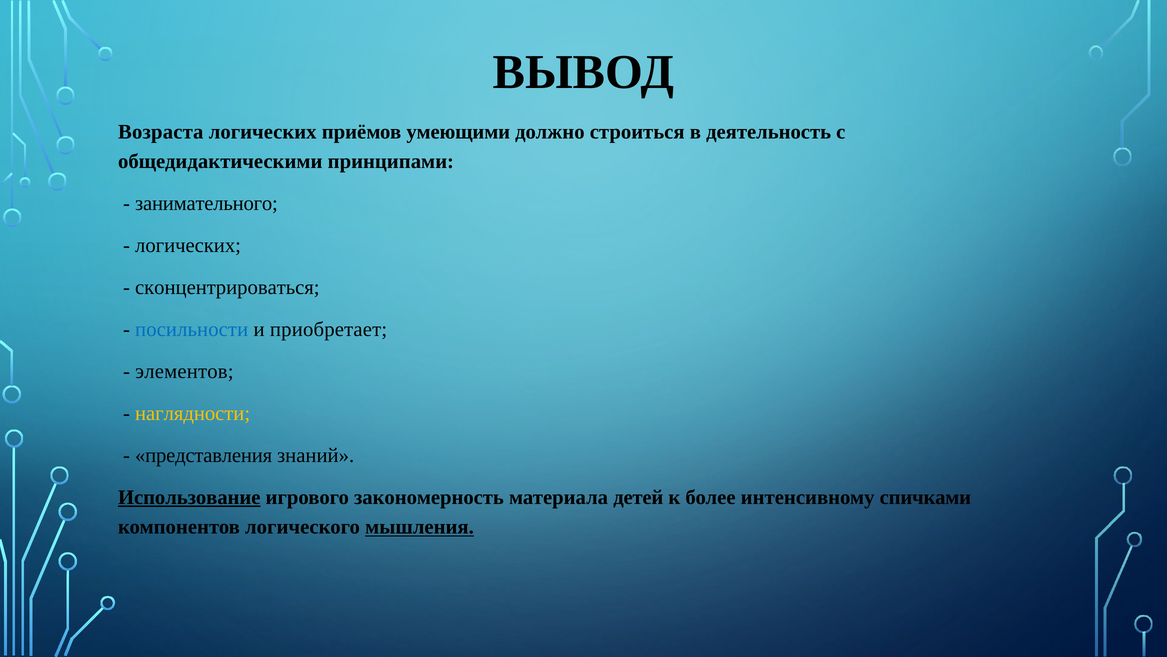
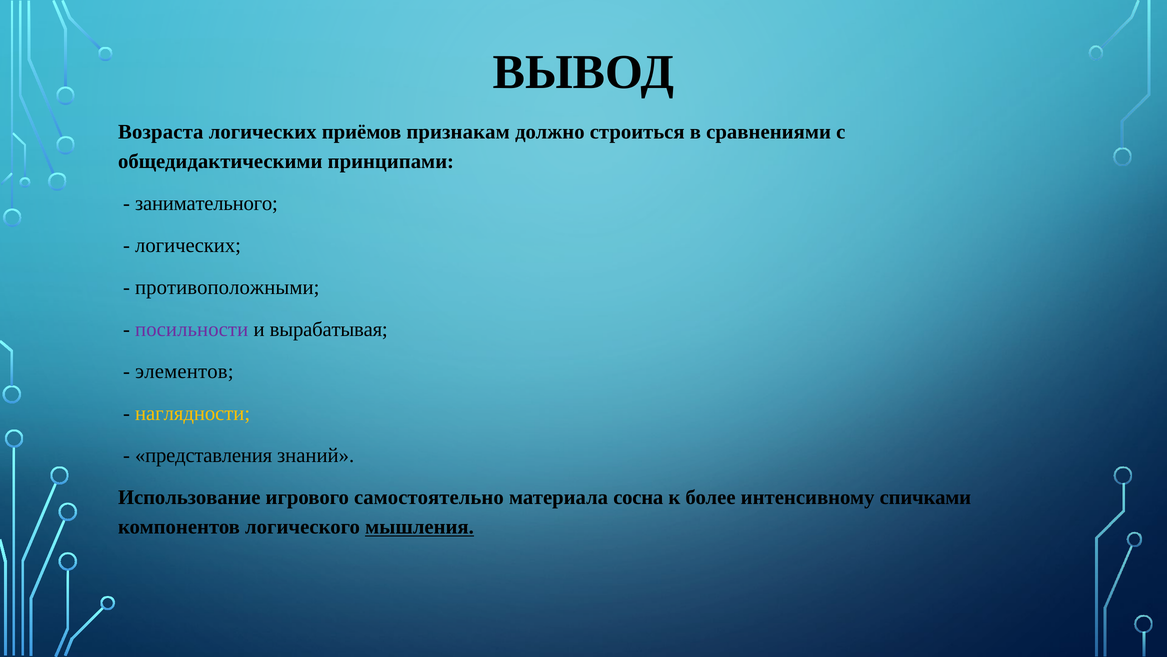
умеющими: умеющими -> признакам
деятельность: деятельность -> сравнениями
сконцентрироваться: сконцентрироваться -> противоположными
посильности colour: blue -> purple
приобретает: приобретает -> вырабатывая
Использование underline: present -> none
закономерность: закономерность -> самостоятельно
детей: детей -> сосна
